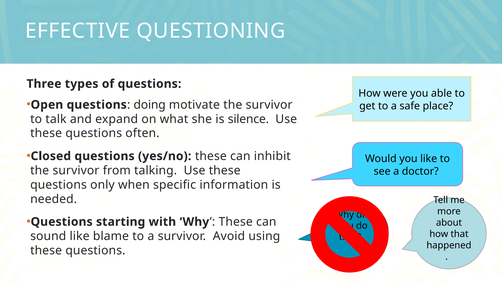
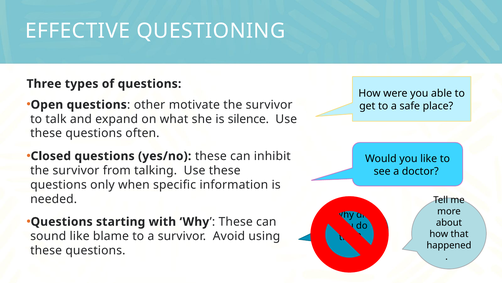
doing: doing -> other
